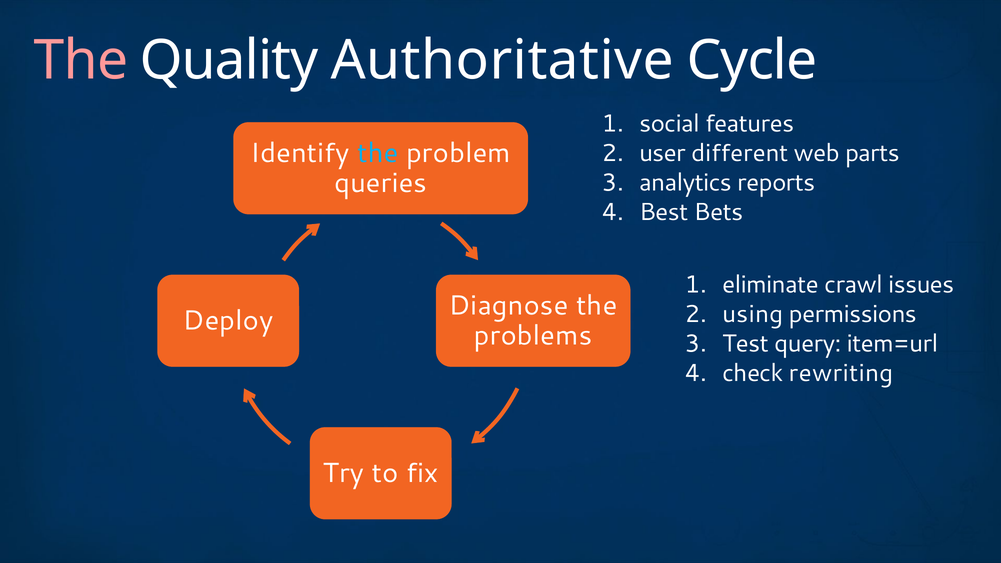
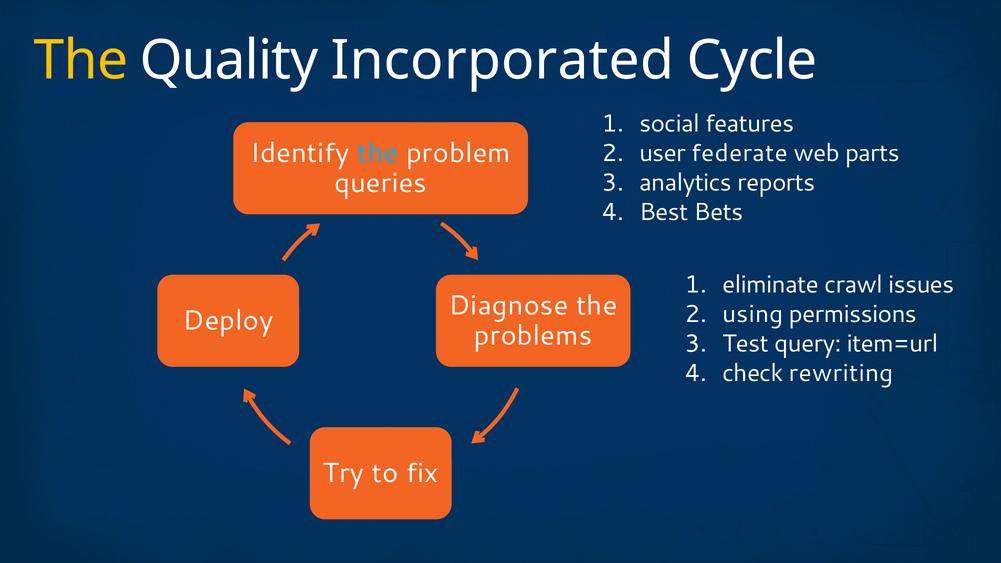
The at (81, 61) colour: pink -> yellow
Authoritative: Authoritative -> Incorporated
different: different -> federate
